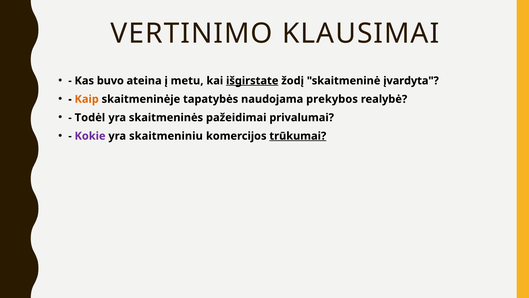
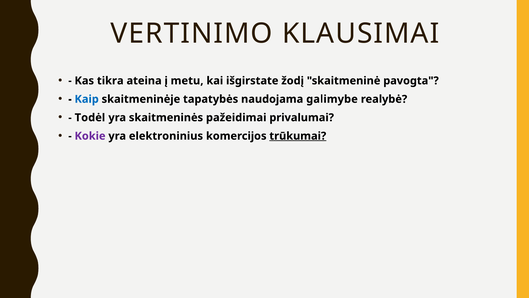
buvo: buvo -> tikra
išgirstate underline: present -> none
įvardyta: įvardyta -> pavogta
Kaip colour: orange -> blue
prekybos: prekybos -> galimybe
skaitmeniniu: skaitmeniniu -> elektroninius
